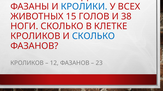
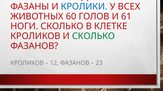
15: 15 -> 60
38: 38 -> 61
СКОЛЬКО at (93, 36) colour: blue -> green
